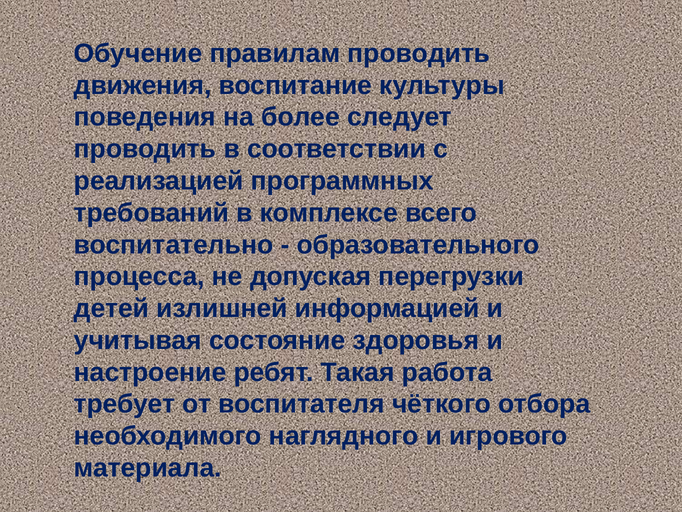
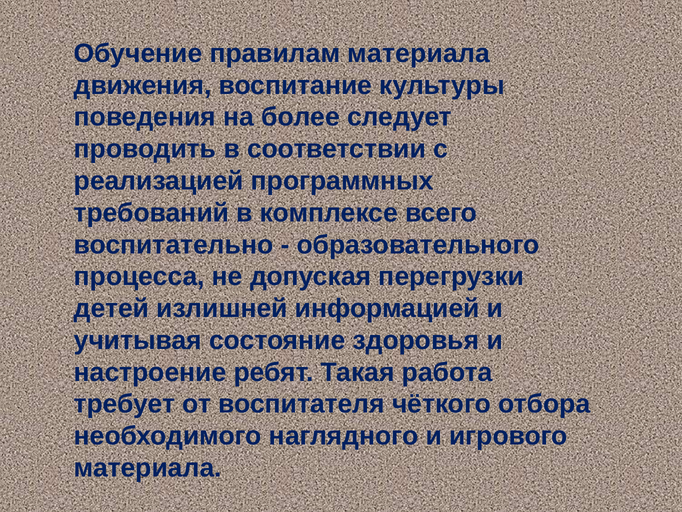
правилам проводить: проводить -> материала
